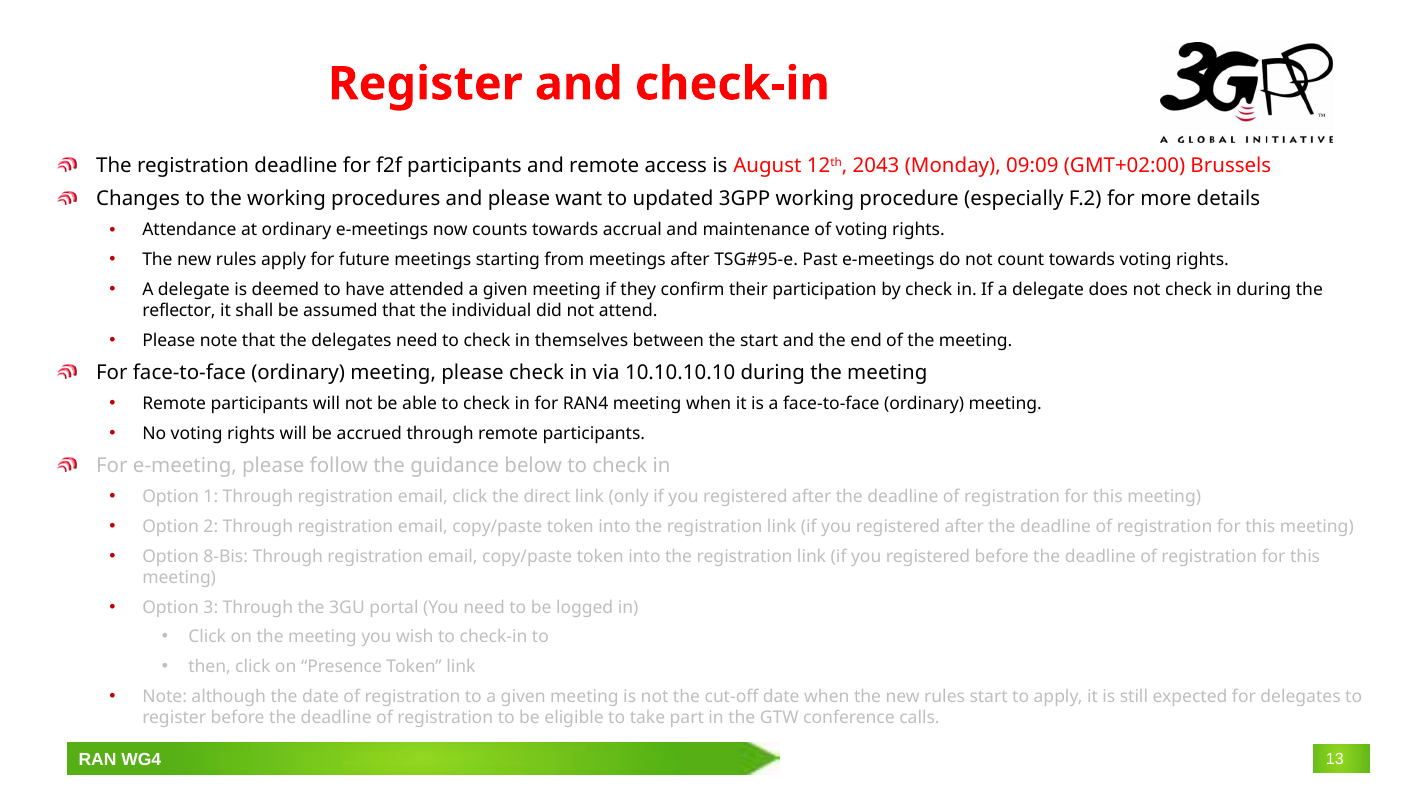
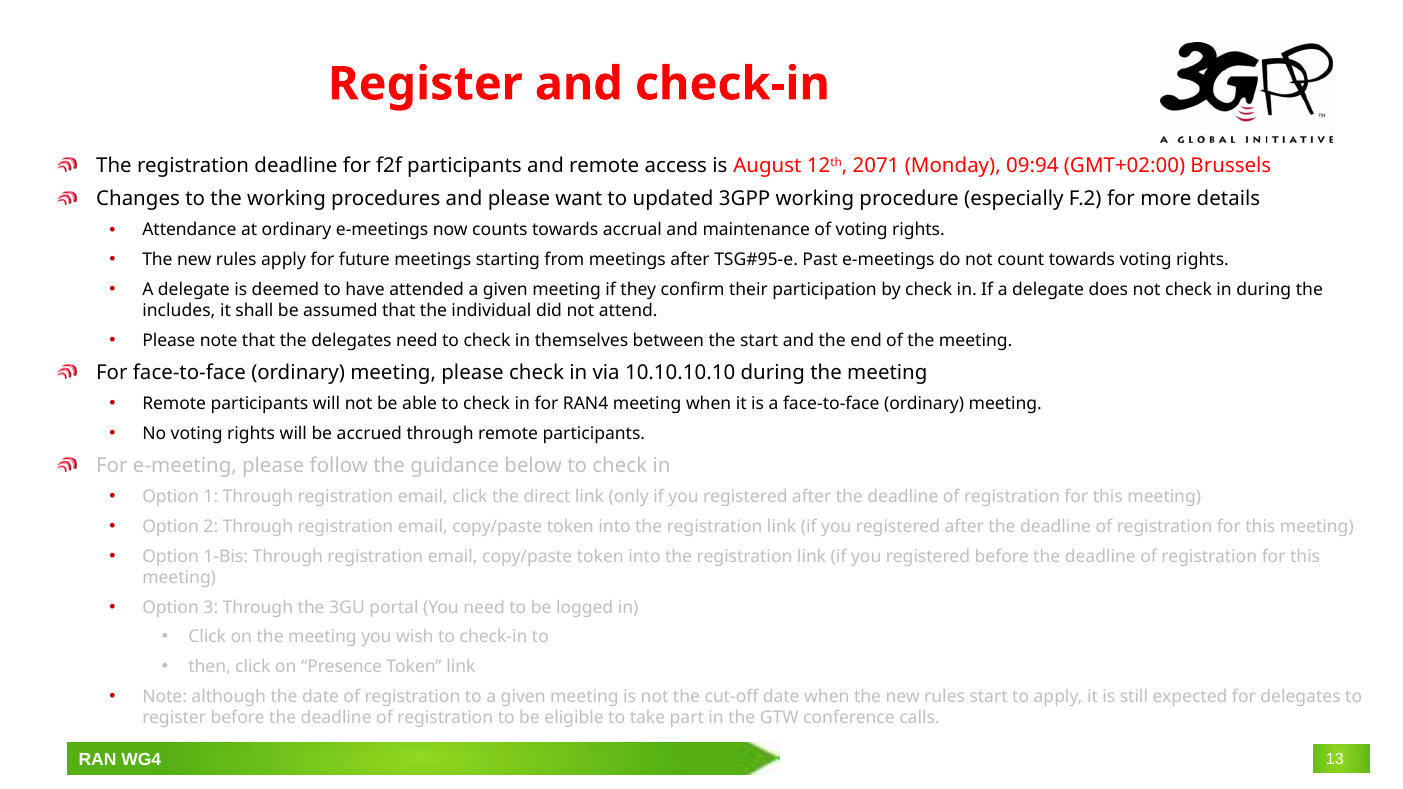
2043: 2043 -> 2071
09:09: 09:09 -> 09:94
reflector: reflector -> includes
8-Bis: 8-Bis -> 1-Bis
